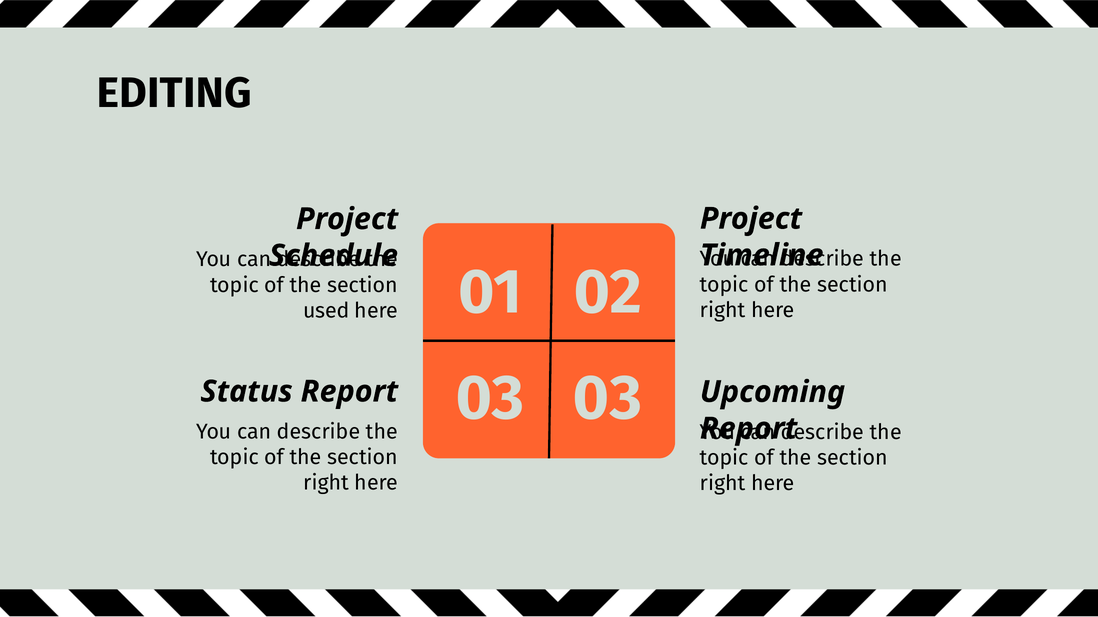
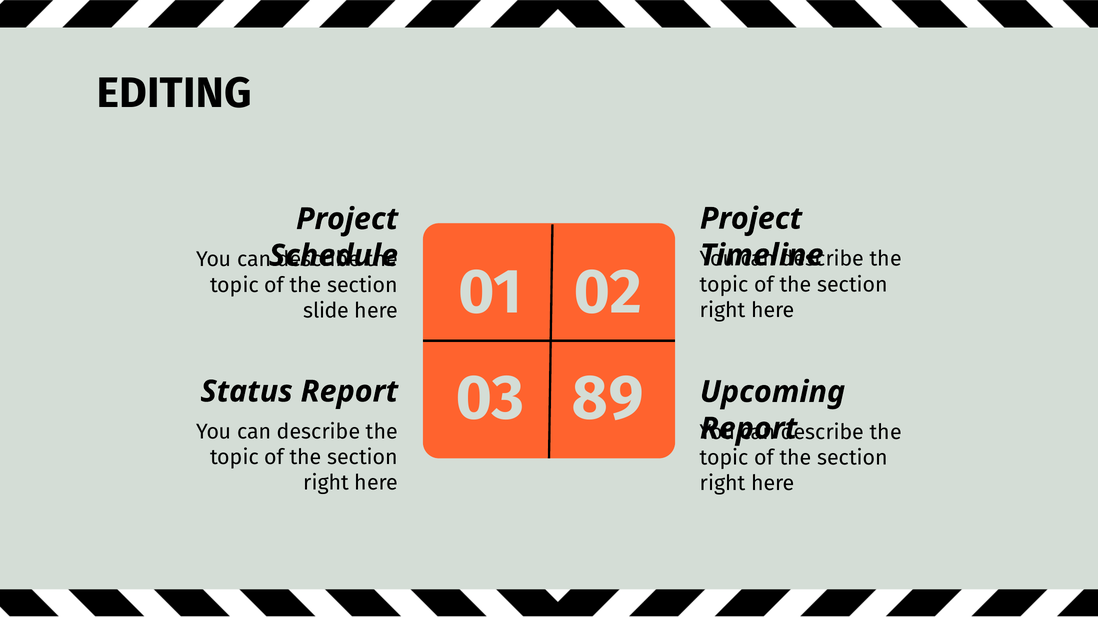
used: used -> slide
03 03: 03 -> 89
